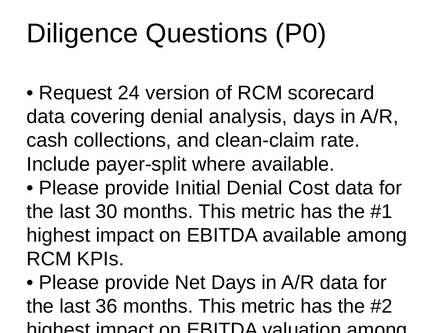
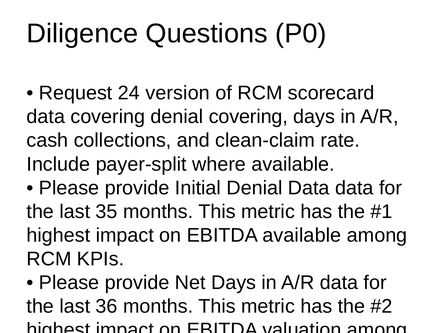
denial analysis: analysis -> covering
Denial Cost: Cost -> Data
30: 30 -> 35
